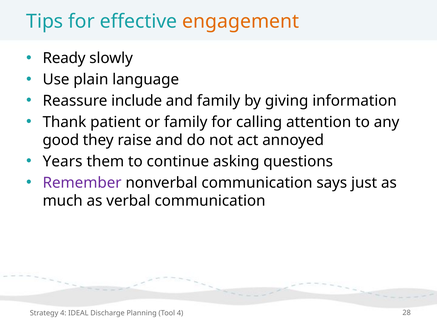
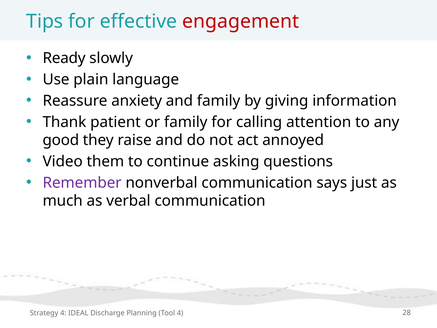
engagement colour: orange -> red
include: include -> anxiety
Years: Years -> Video
